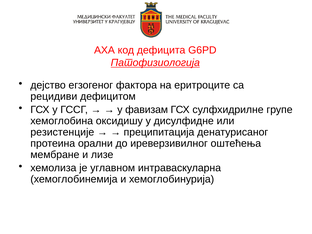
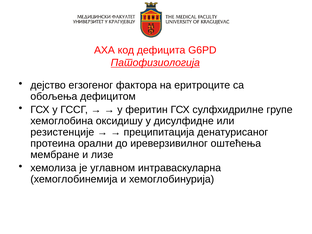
рецидиви: рецидиви -> обољења
фавизам: фавизам -> феритин
